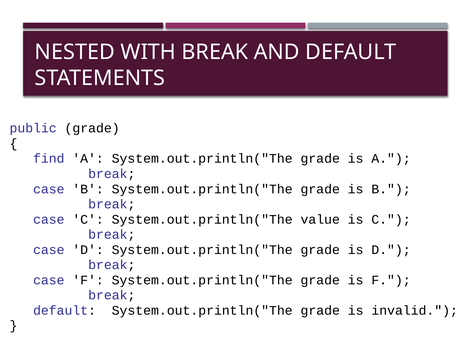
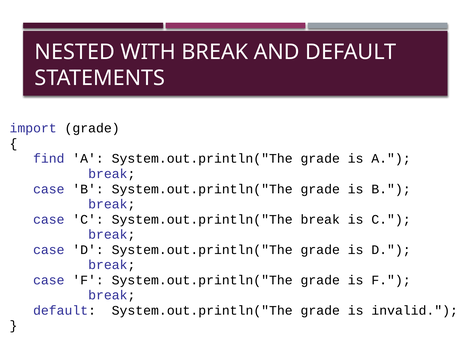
public: public -> import
System.out.println("The value: value -> break
